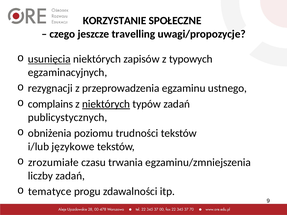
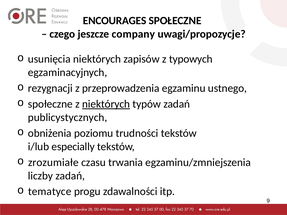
KORZYSTANIE: KORZYSTANIE -> ENCOURAGES
travelling: travelling -> company
usunięcia underline: present -> none
complains at (50, 104): complains -> społeczne
językowe: językowe -> especially
